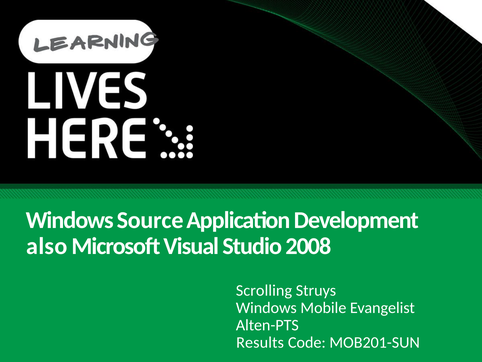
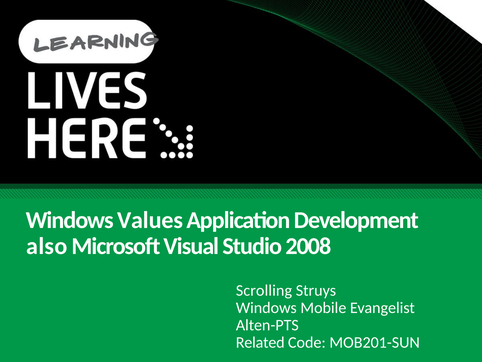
Source: Source -> Values
Results: Results -> Related
